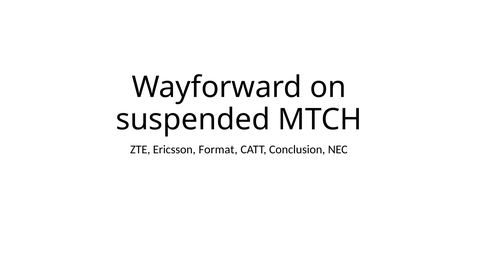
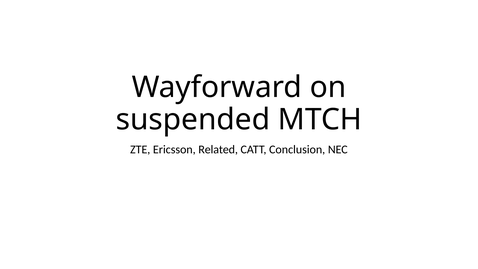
Format: Format -> Related
